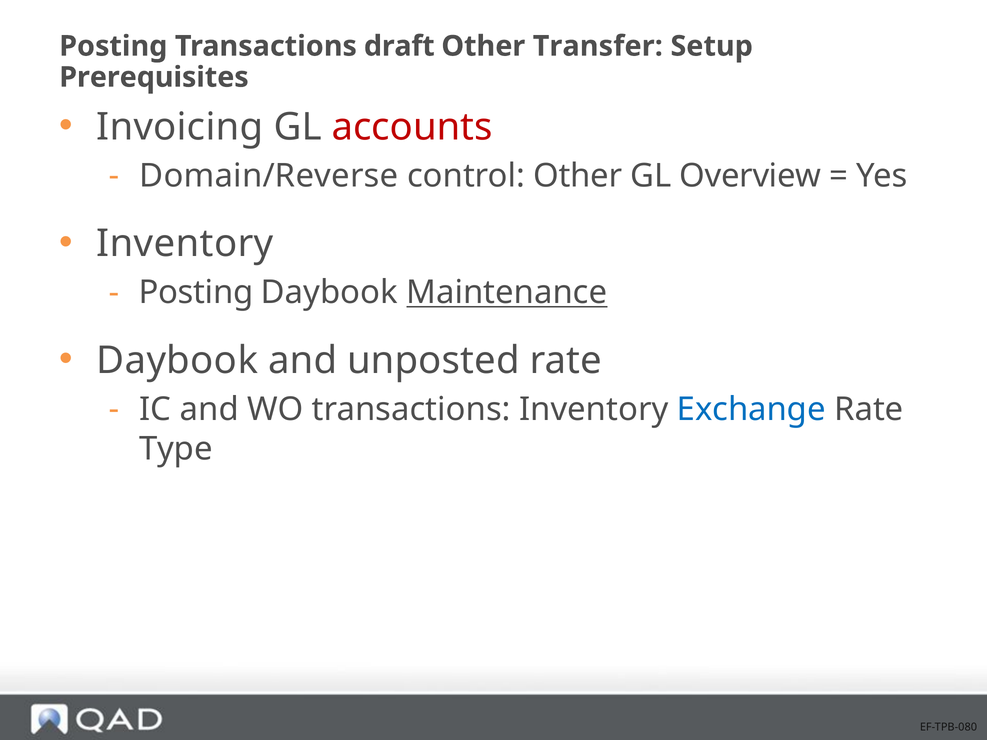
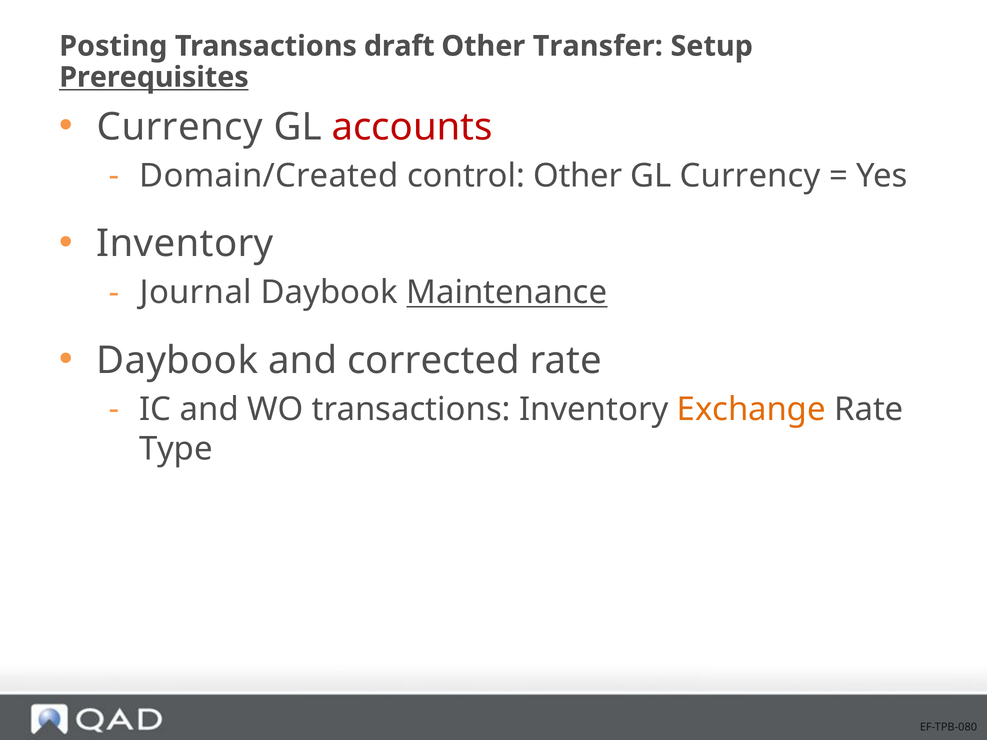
Prerequisites underline: none -> present
Invoicing at (180, 127): Invoicing -> Currency
Domain/Reverse: Domain/Reverse -> Domain/Created
GL Overview: Overview -> Currency
Posting at (196, 293): Posting -> Journal
unposted: unposted -> corrected
Exchange colour: blue -> orange
